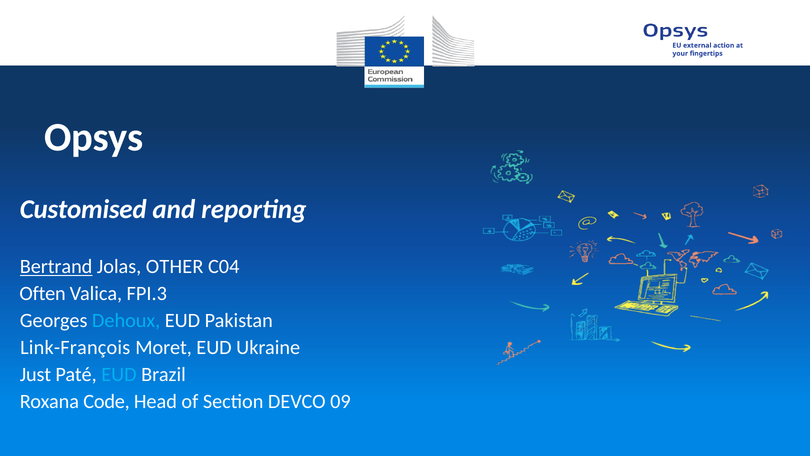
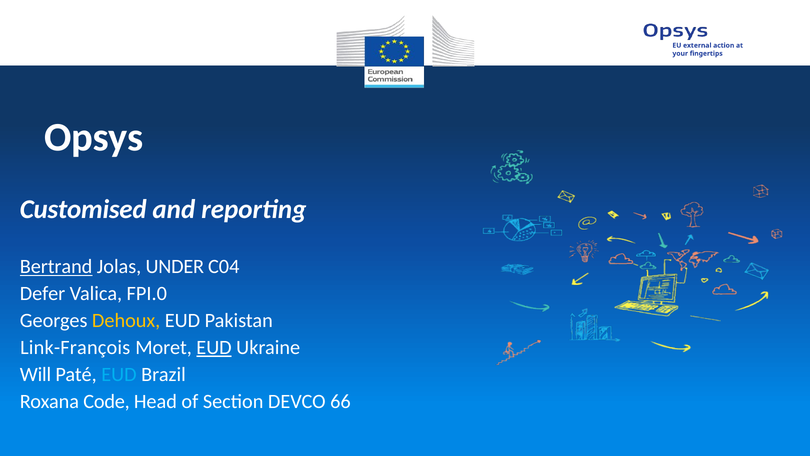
OTHER: OTHER -> UNDER
Often: Often -> Defer
FPI.3: FPI.3 -> FPI.0
Dehoux colour: light blue -> yellow
EUD at (214, 347) underline: none -> present
Just: Just -> Will
09: 09 -> 66
